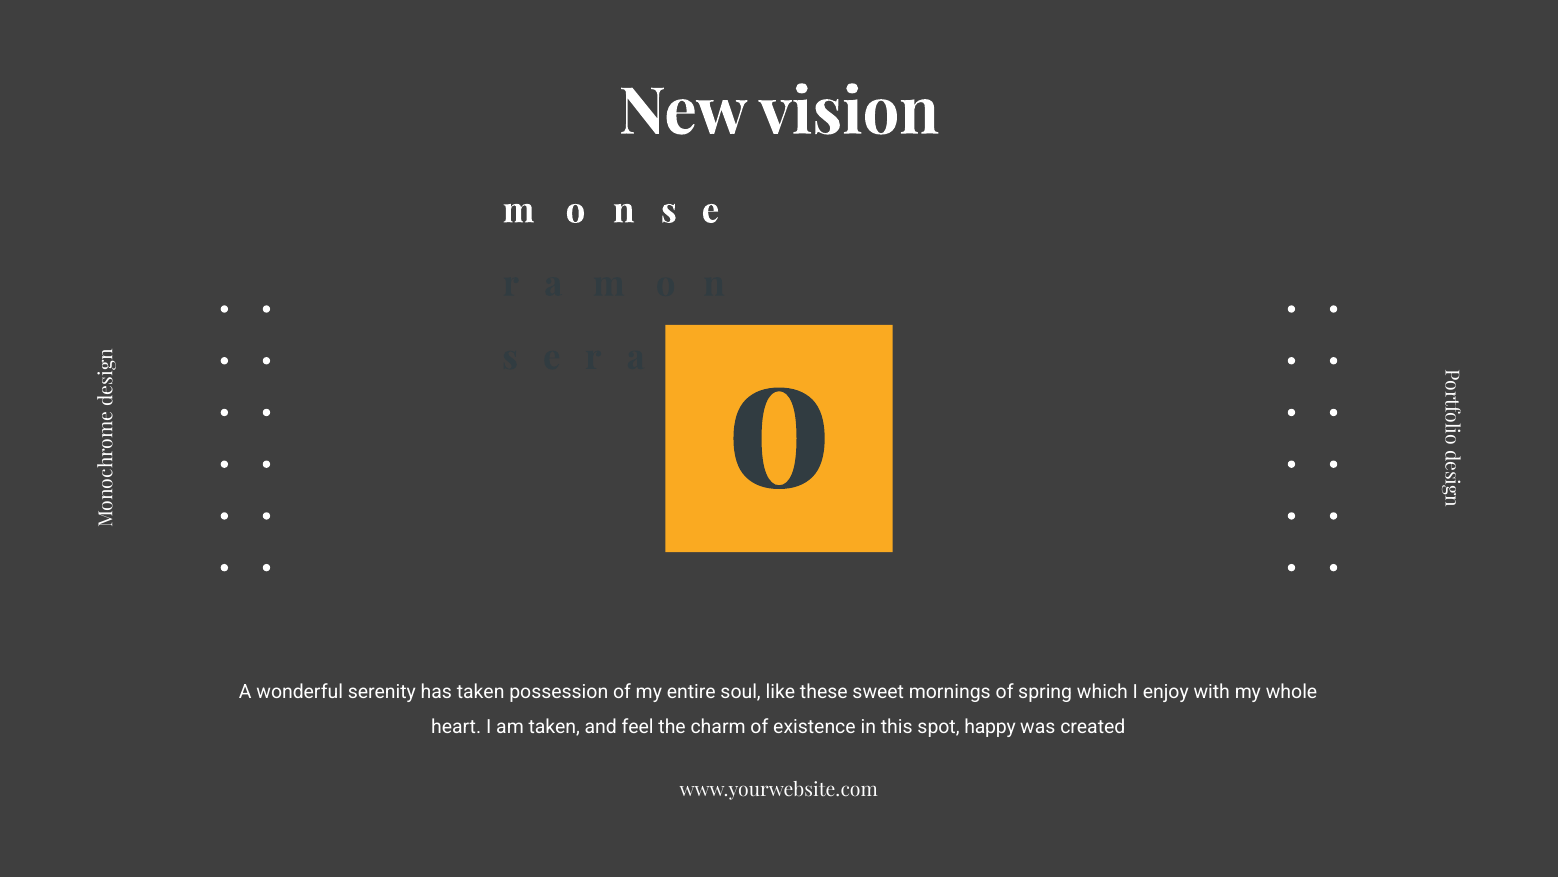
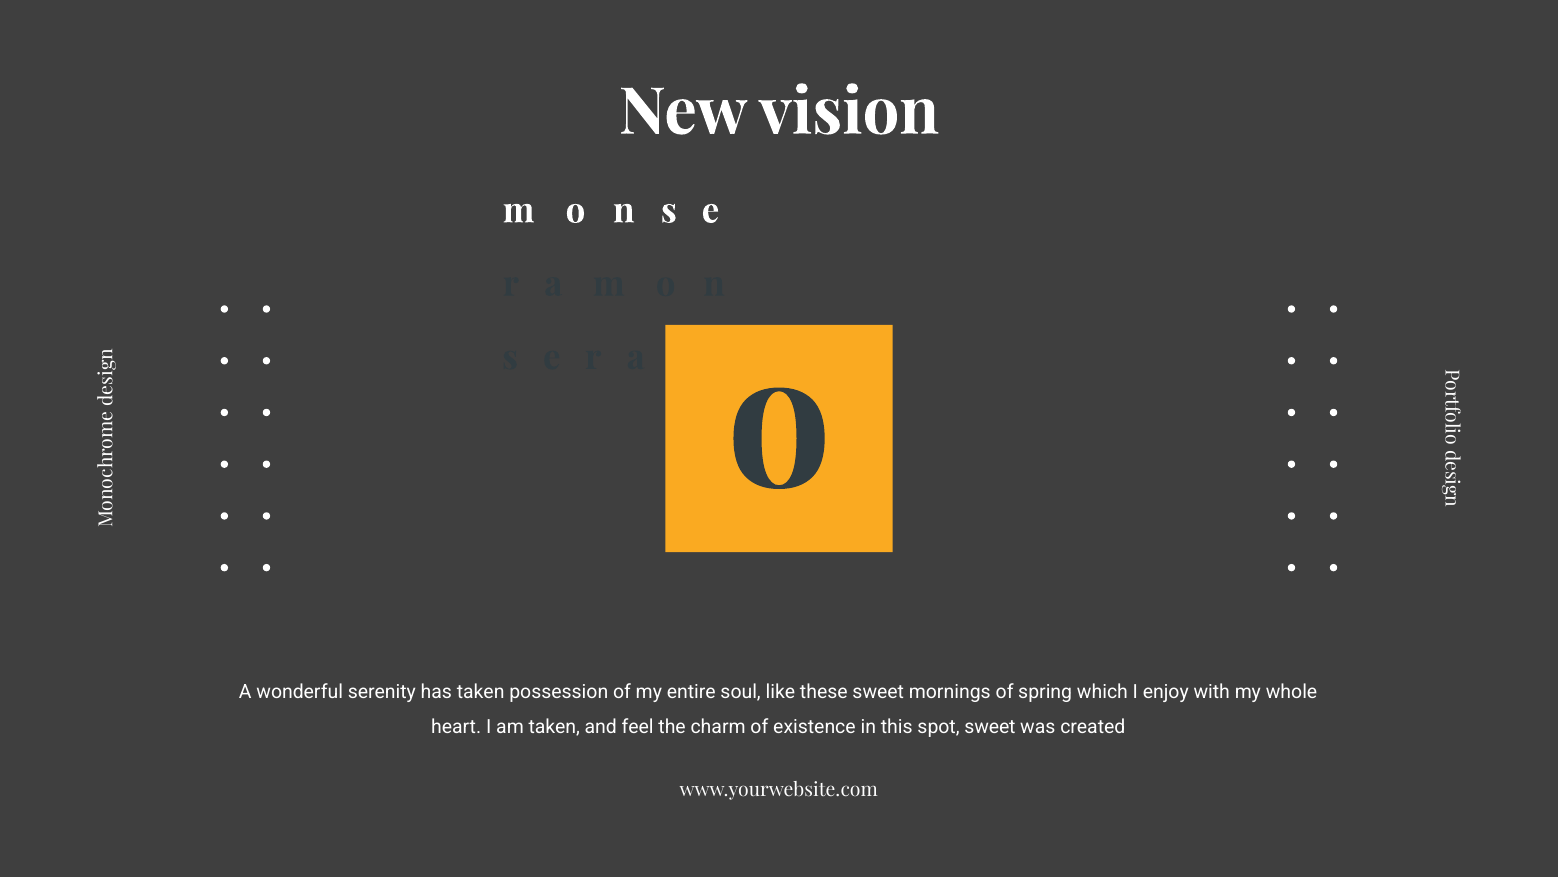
spot happy: happy -> sweet
